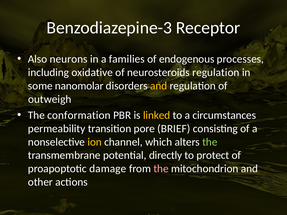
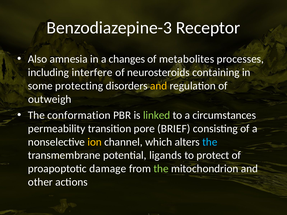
neurons: neurons -> amnesia
families: families -> changes
endogenous: endogenous -> metabolites
oxidative: oxidative -> interfere
neurosteroids regulation: regulation -> containing
nanomolar: nanomolar -> protecting
linked colour: yellow -> light green
the at (210, 142) colour: light green -> light blue
directly: directly -> ligands
the at (161, 169) colour: pink -> light green
